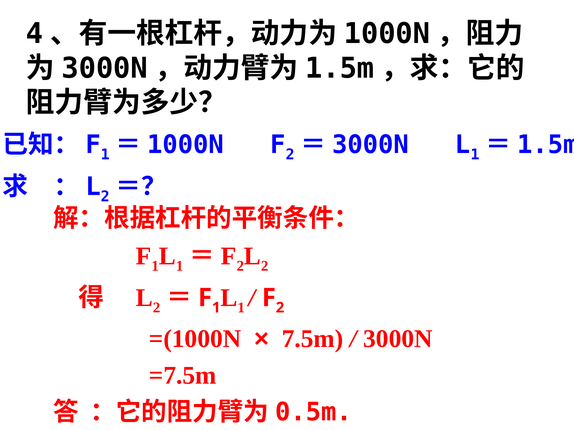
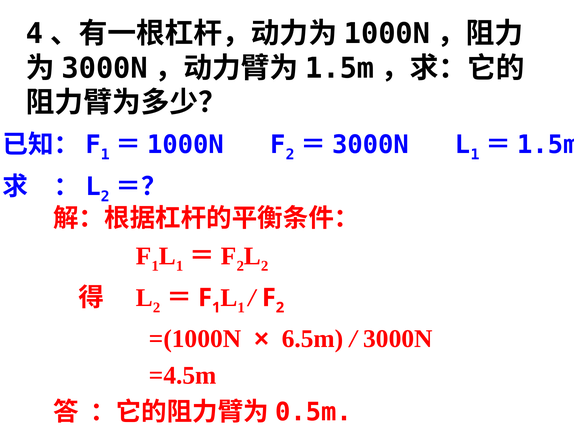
7.5m: 7.5m -> 6.5m
=7.5m: =7.5m -> =4.5m
